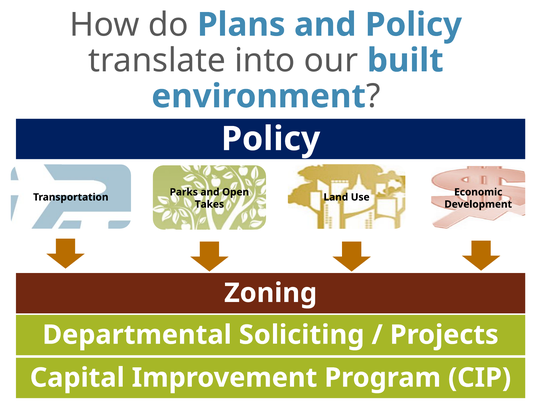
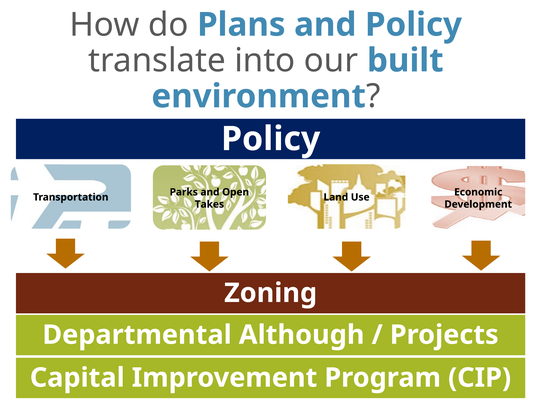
Soliciting: Soliciting -> Although
